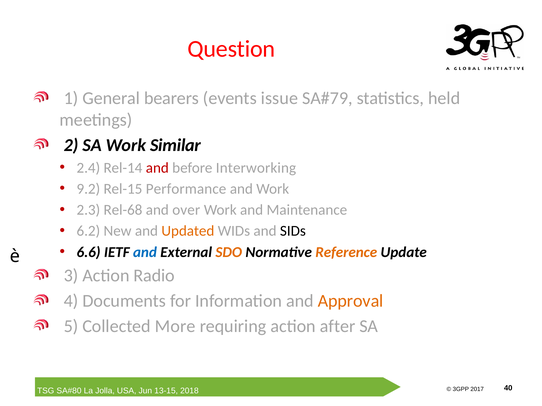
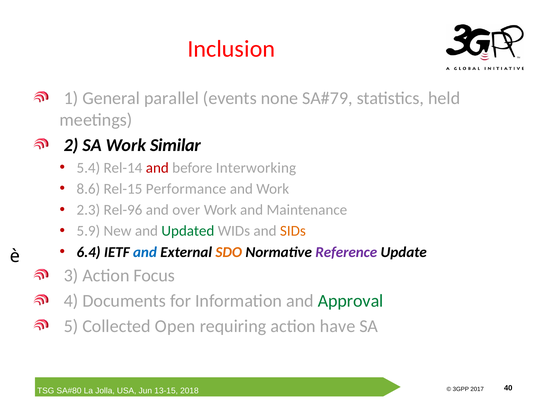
Question: Question -> Inclusion
bearers: bearers -> parallel
issue: issue -> none
2.4: 2.4 -> 5.4
9.2: 9.2 -> 8.6
Rel-68: Rel-68 -> Rel-96
6.2: 6.2 -> 5.9
Updated colour: orange -> green
SIDs colour: black -> orange
6.6: 6.6 -> 6.4
Reference colour: orange -> purple
Radio: Radio -> Focus
Approval colour: orange -> green
More: More -> Open
after: after -> have
